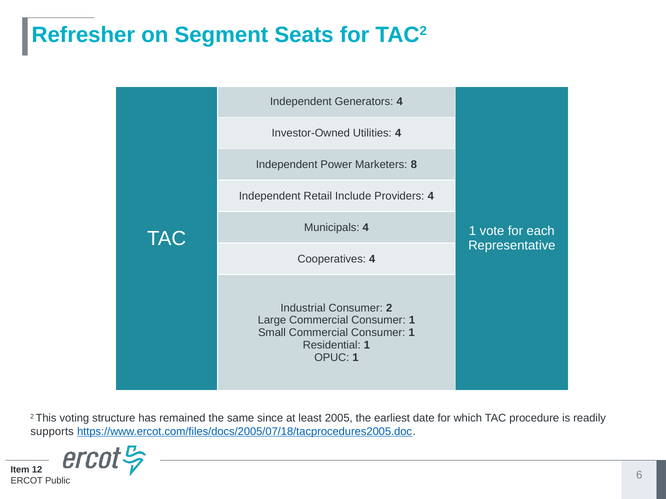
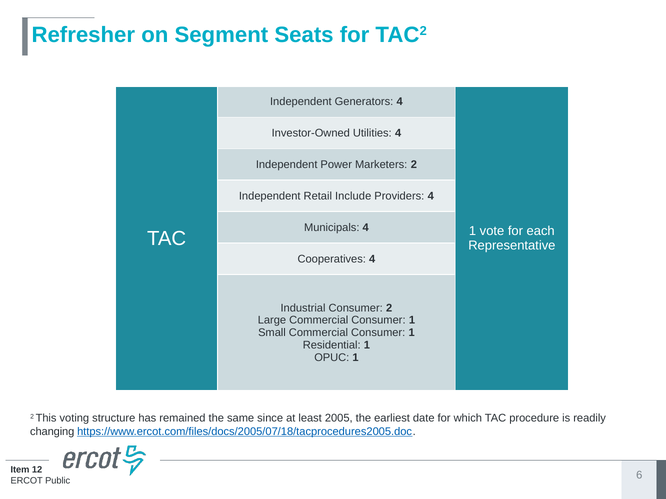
Marketers 8: 8 -> 2
supports: supports -> changing
